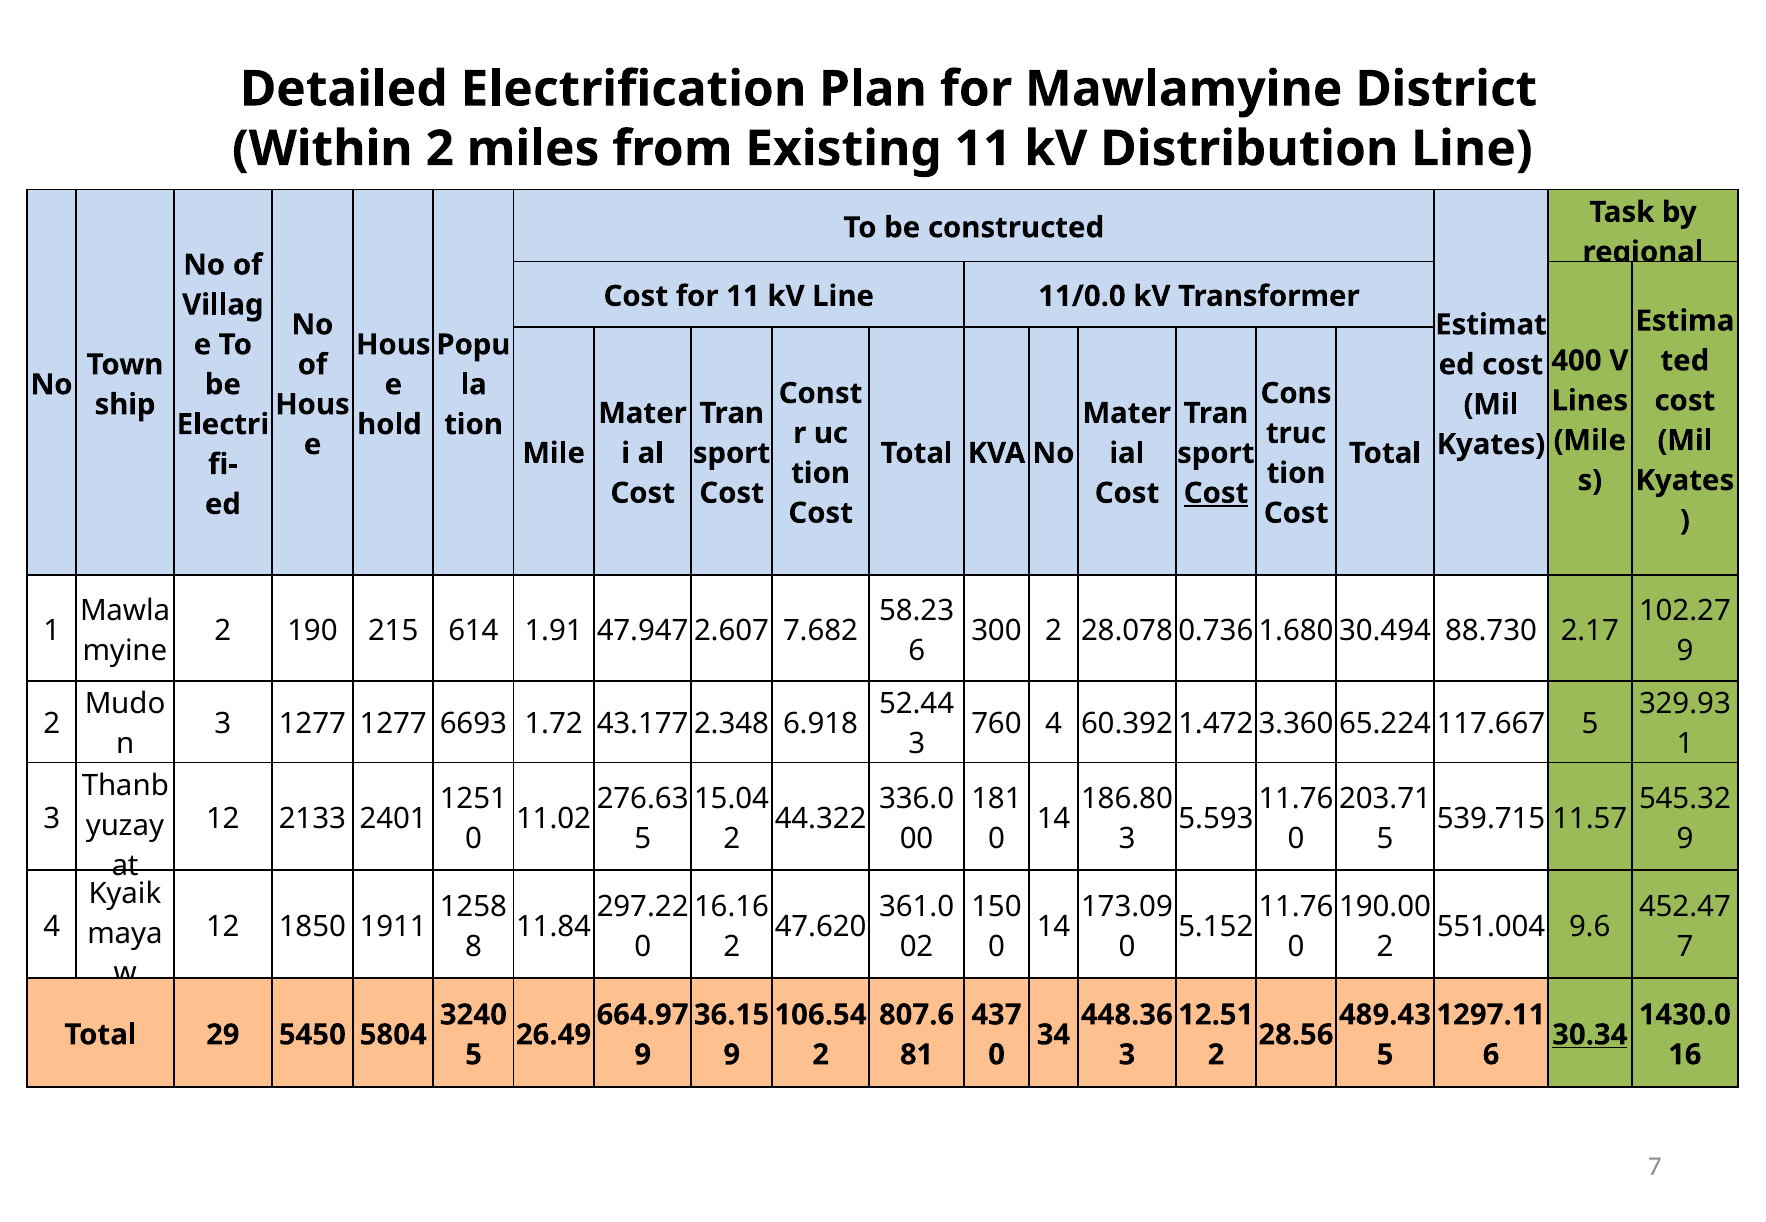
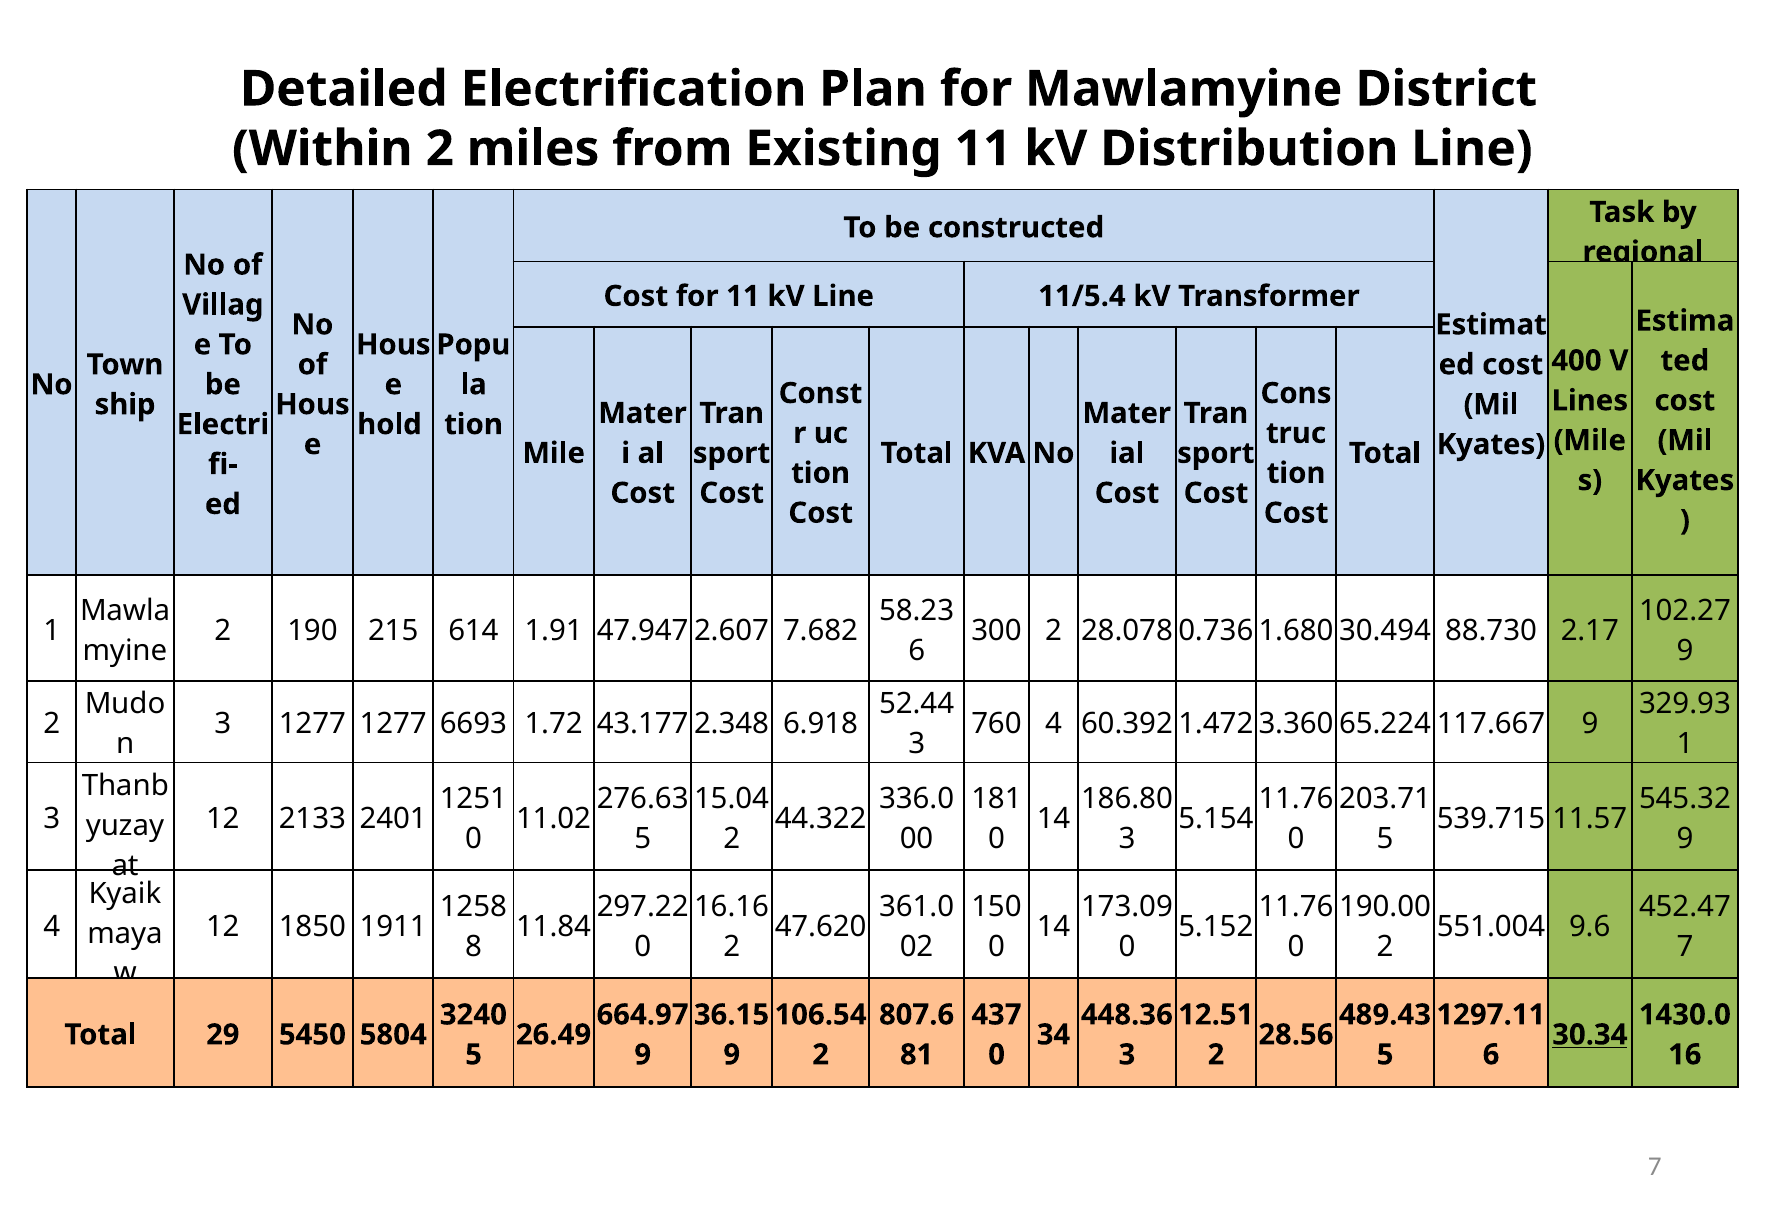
11/0.0: 11/0.0 -> 11/5.4
Cost at (1216, 493) underline: present -> none
5 at (1590, 725): 5 -> 9
5.593: 5.593 -> 5.154
